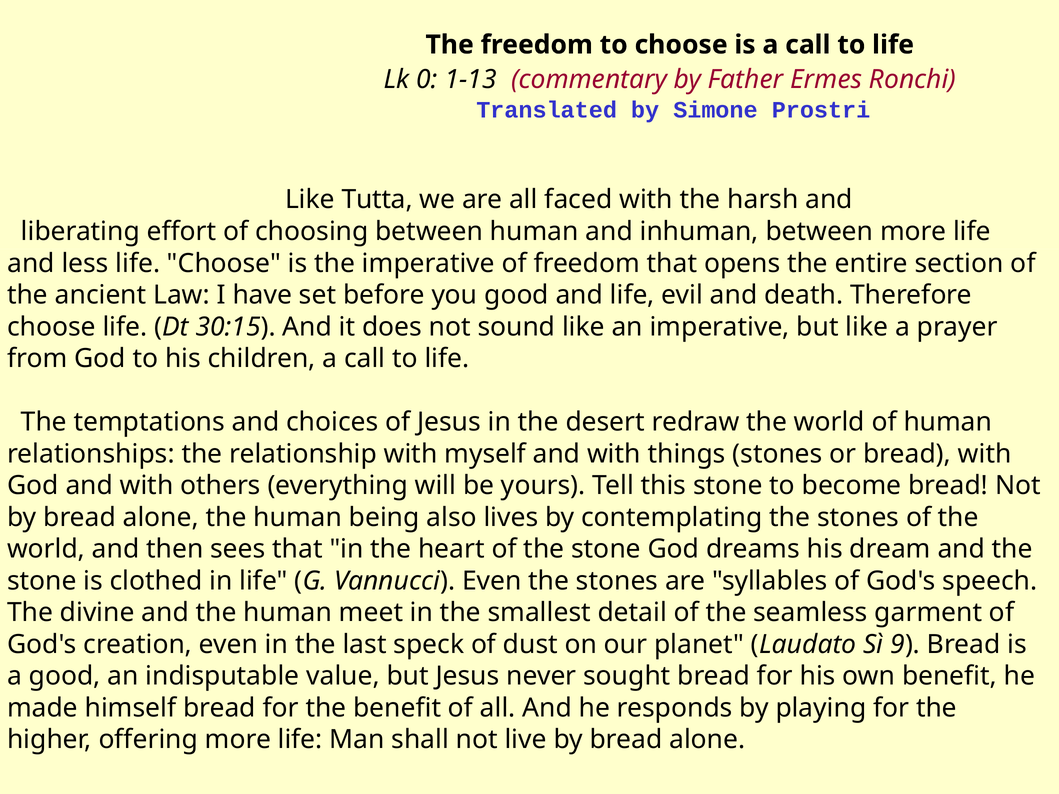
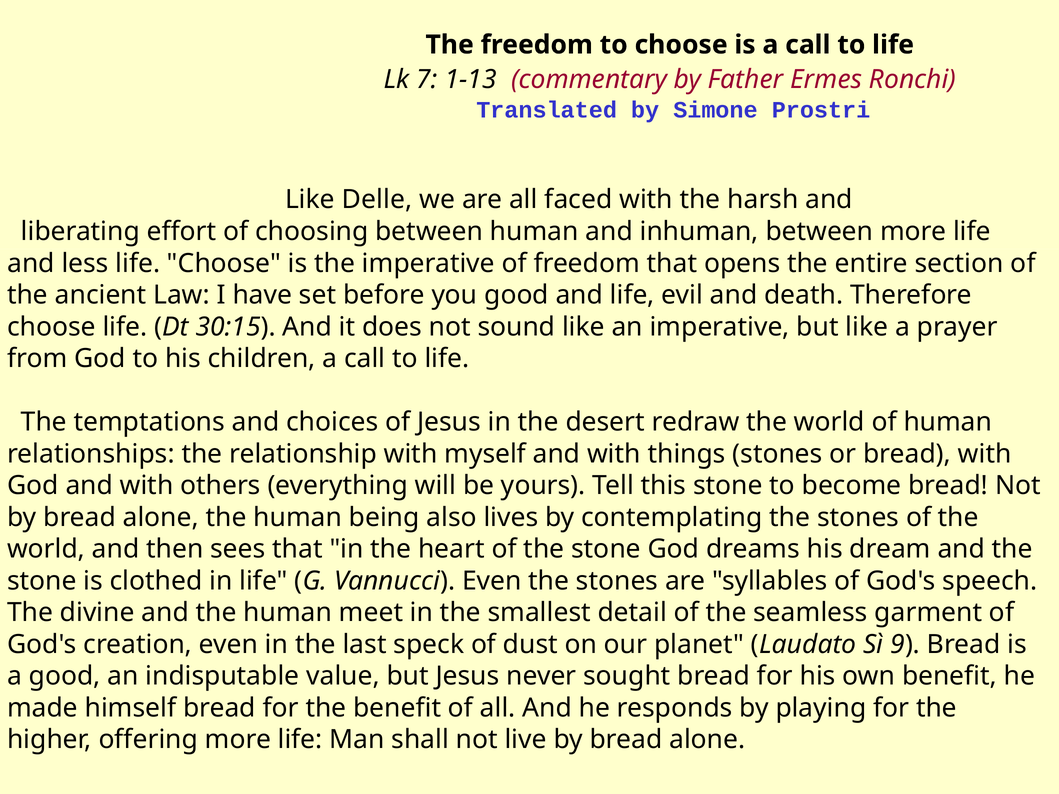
0: 0 -> 7
Tutta: Tutta -> Delle
